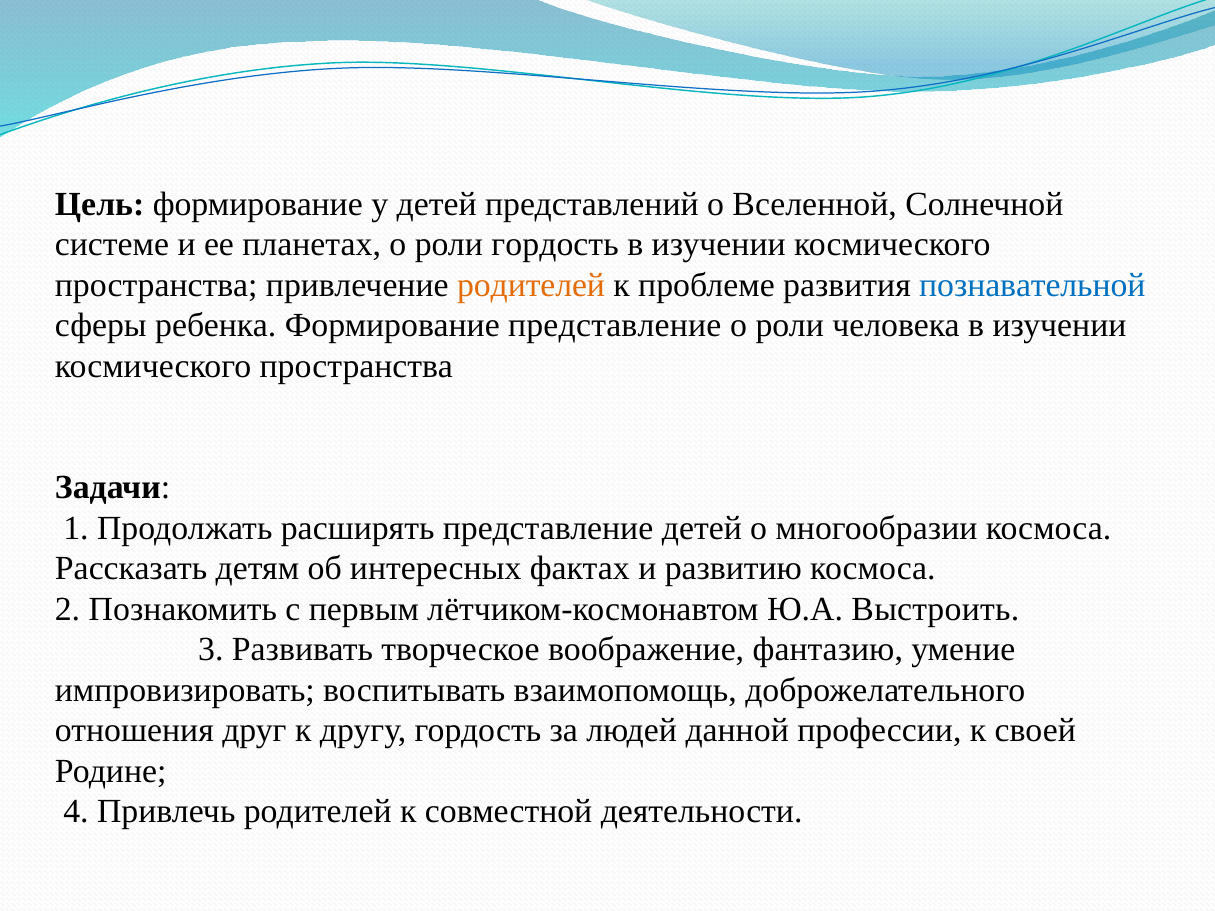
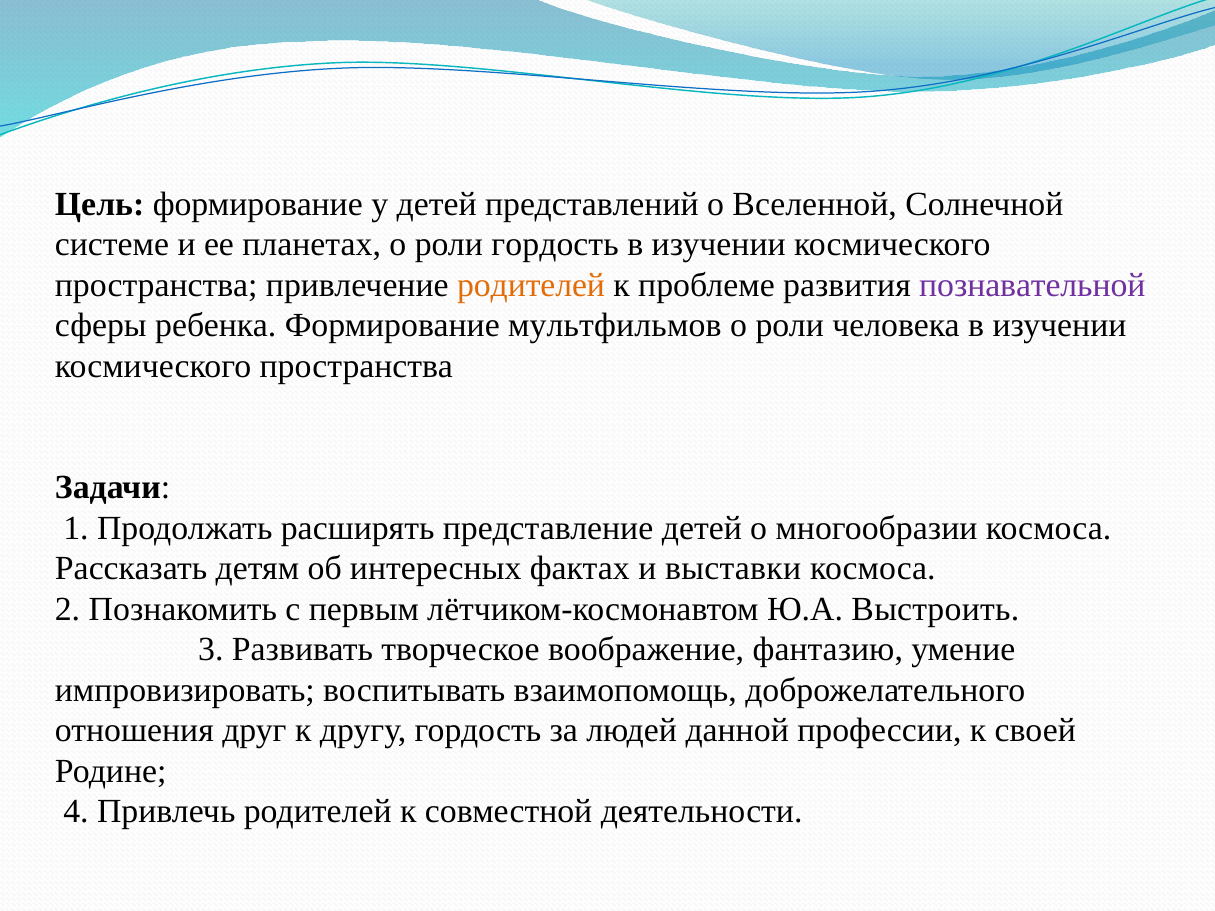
познавательной colour: blue -> purple
Формирование представление: представление -> мультфильмов
развитию: развитию -> выставки
